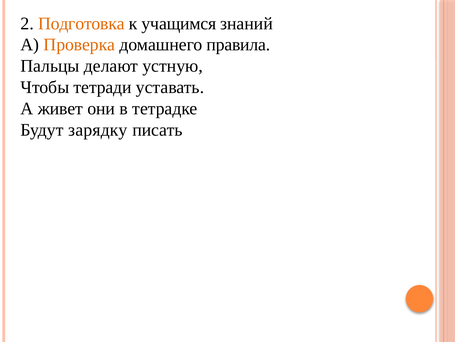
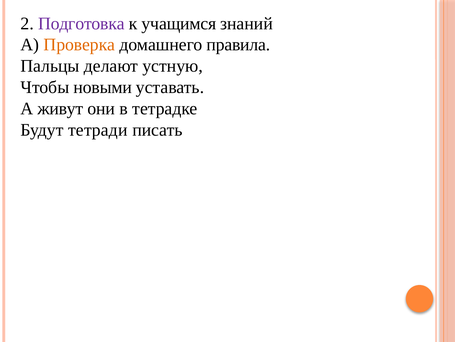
Подготовка colour: orange -> purple
тетради: тетради -> новыми
живет: живет -> живут
зарядку: зарядку -> тетради
